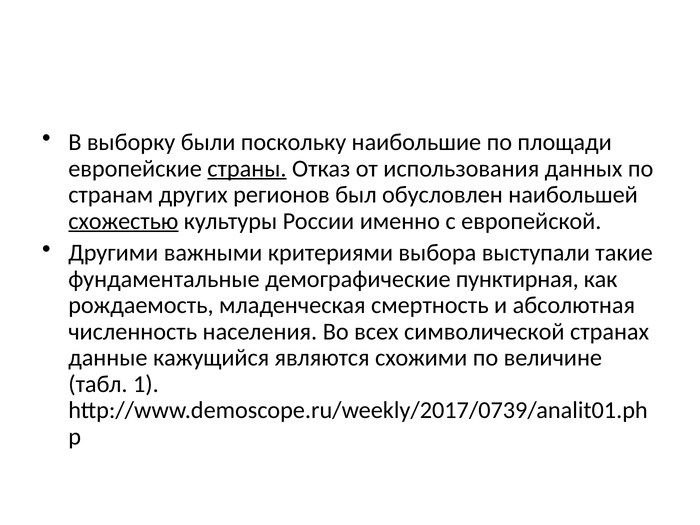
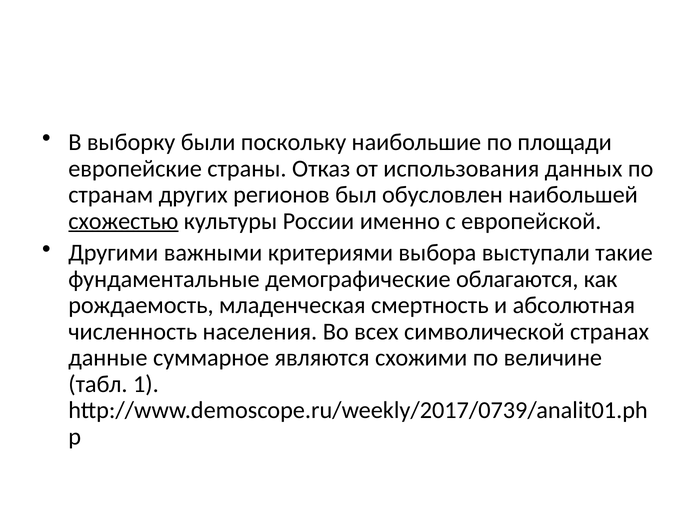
страны underline: present -> none
пунктирная: пунктирная -> облагаются
кажущийся: кажущийся -> суммарное
